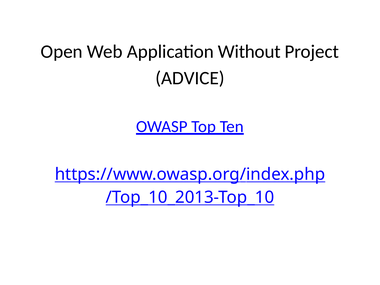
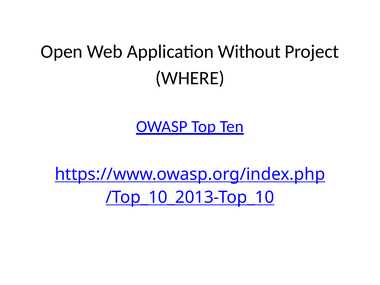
ADVICE: ADVICE -> WHERE
